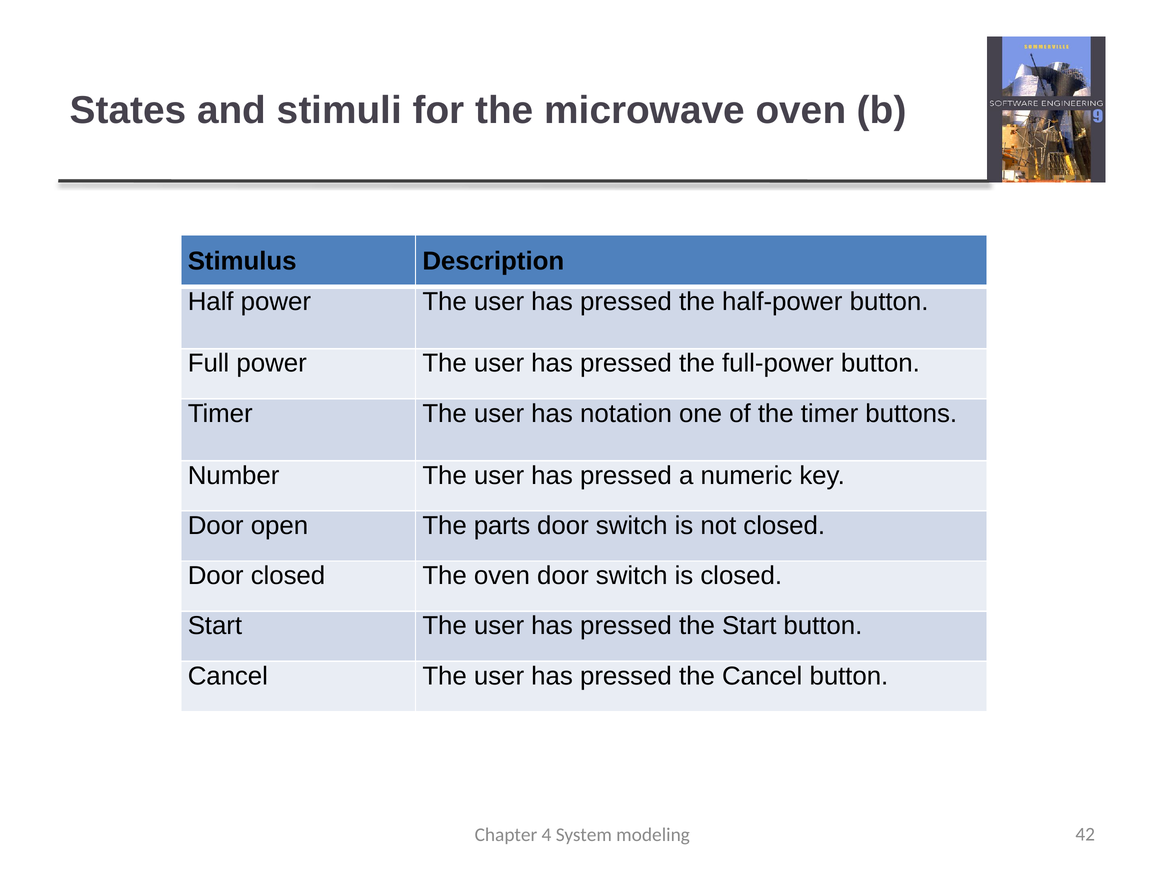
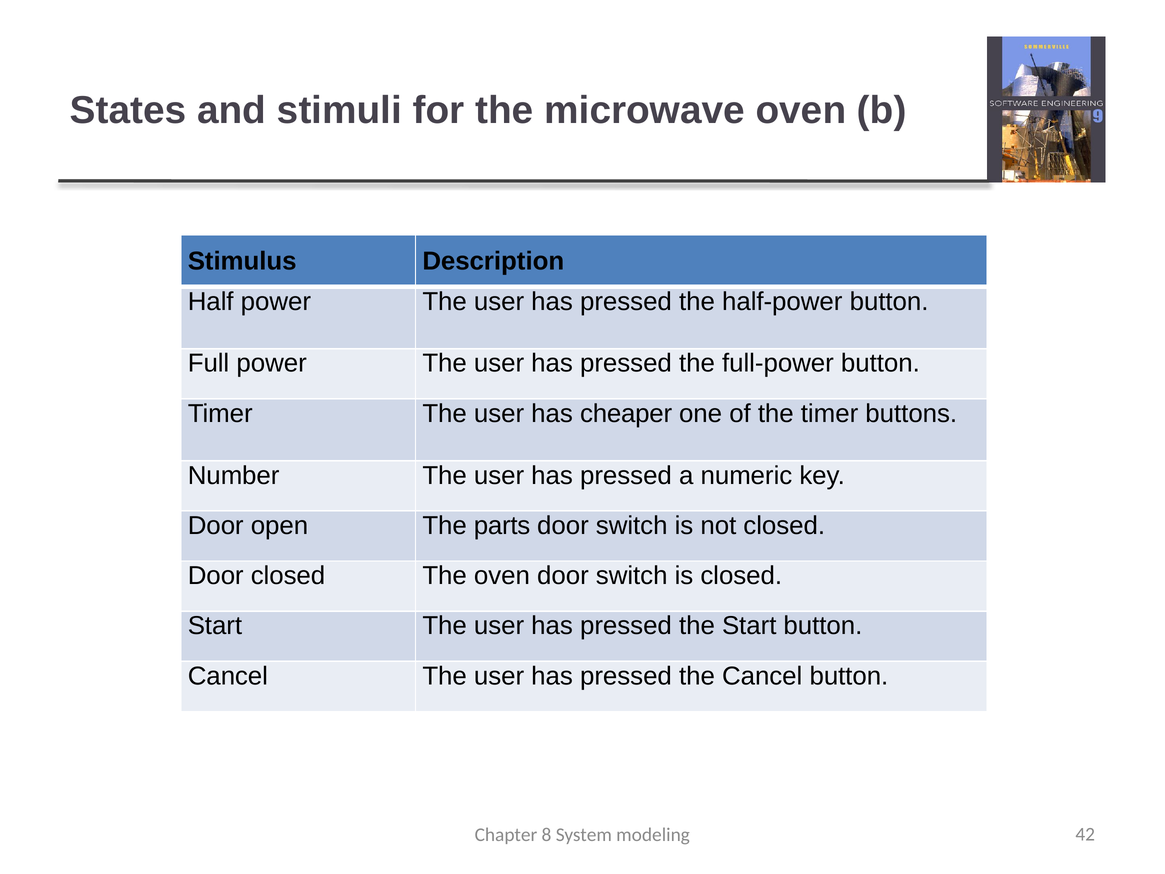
notation: notation -> cheaper
4: 4 -> 8
